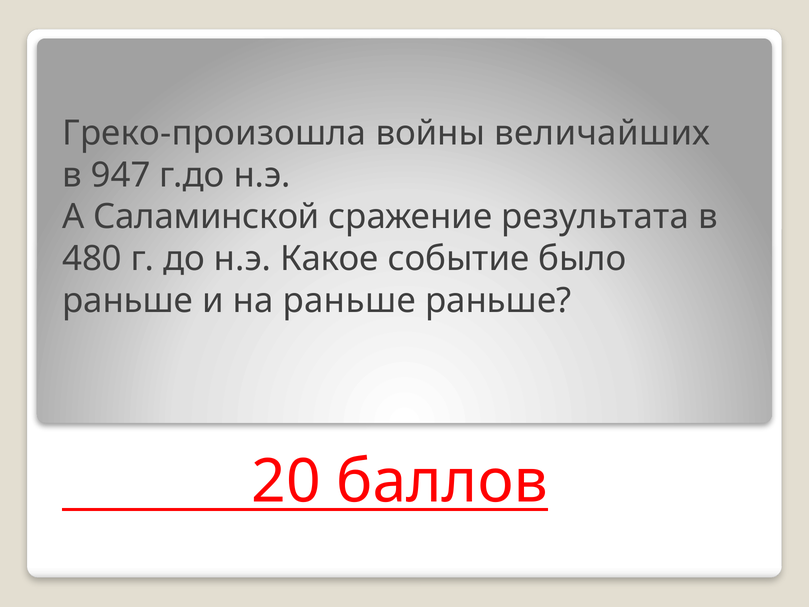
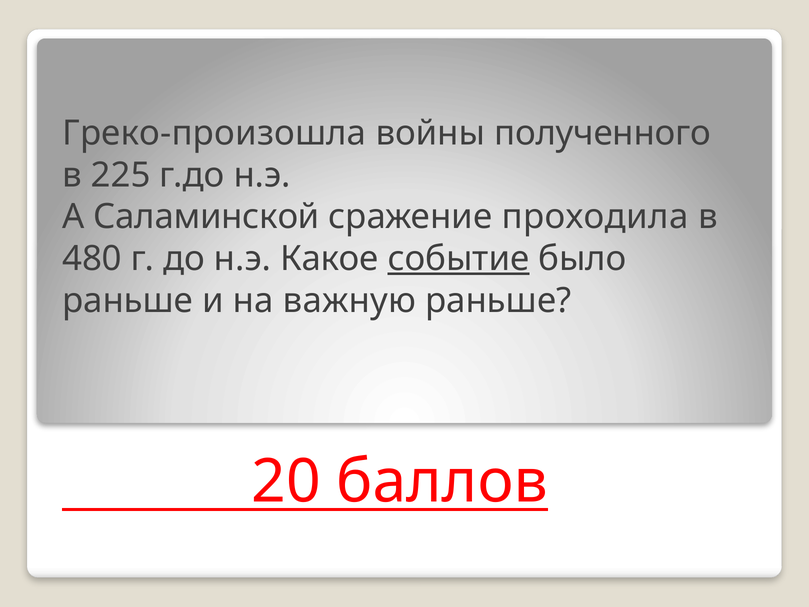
величайших: величайших -> полученного
947: 947 -> 225
результата: результата -> проходила
событие underline: none -> present
на раньше: раньше -> важную
